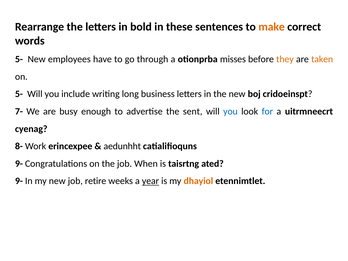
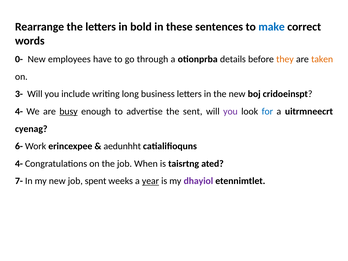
make colour: orange -> blue
5- at (19, 59): 5- -> 0-
misses: misses -> details
5- at (19, 94): 5- -> 3-
7- at (19, 111): 7- -> 4-
busy underline: none -> present
you at (230, 111) colour: blue -> purple
8-: 8- -> 6-
9- at (19, 164): 9- -> 4-
9- at (19, 181): 9- -> 7-
retire: retire -> spent
dhayiol colour: orange -> purple
